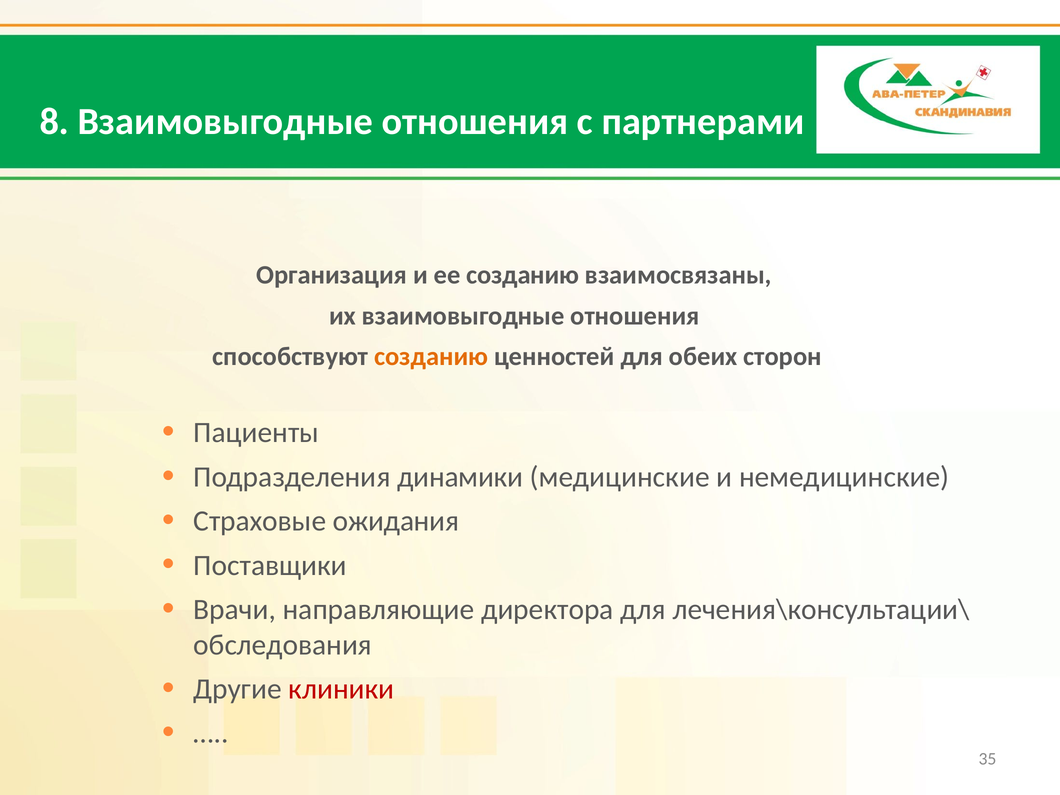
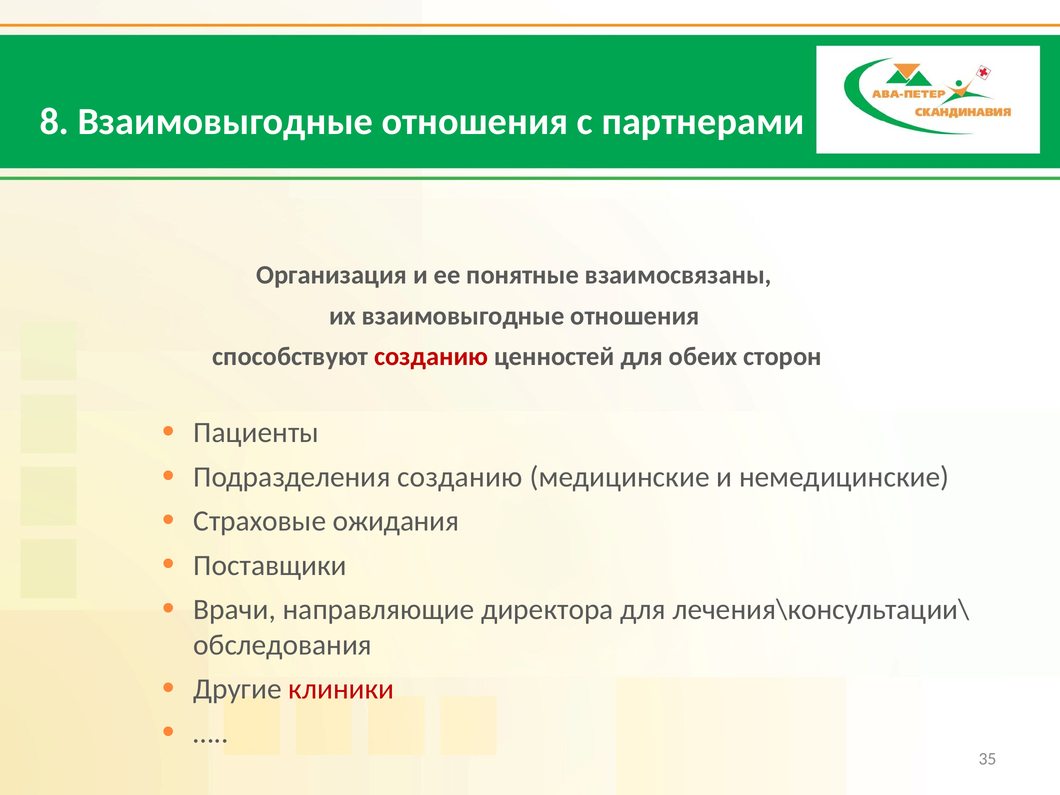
ее созданию: созданию -> понятные
созданию at (431, 356) colour: orange -> red
Подразделения динамики: динамики -> созданию
